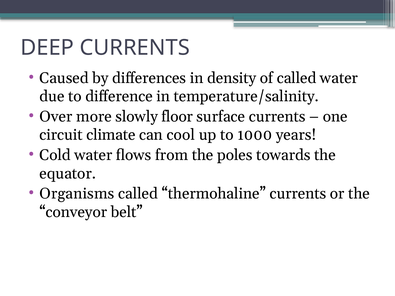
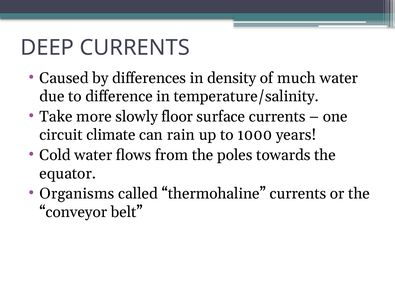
of called: called -> much
Over: Over -> Take
cool: cool -> rain
